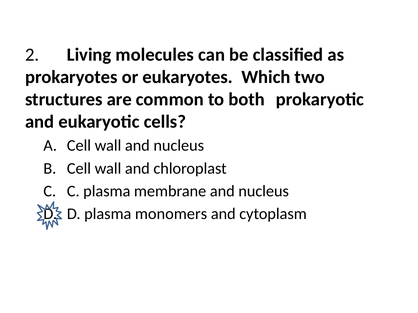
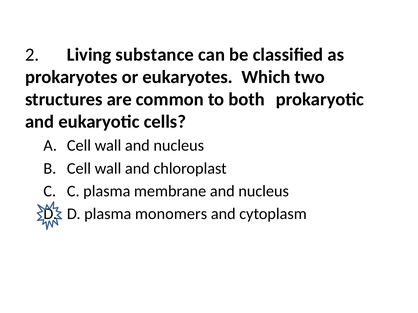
molecules: molecules -> substance
